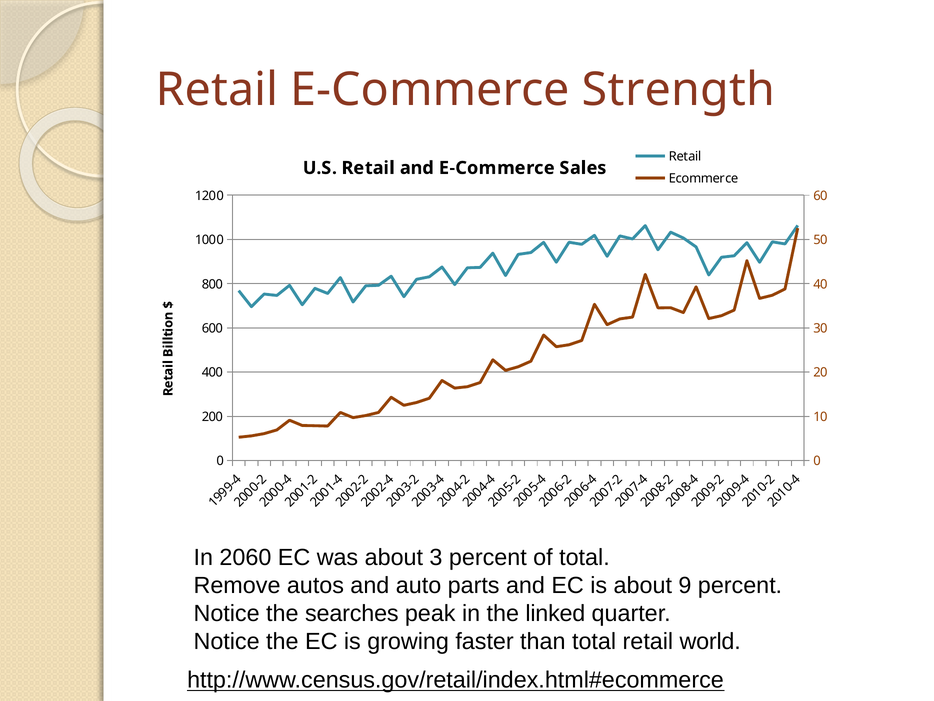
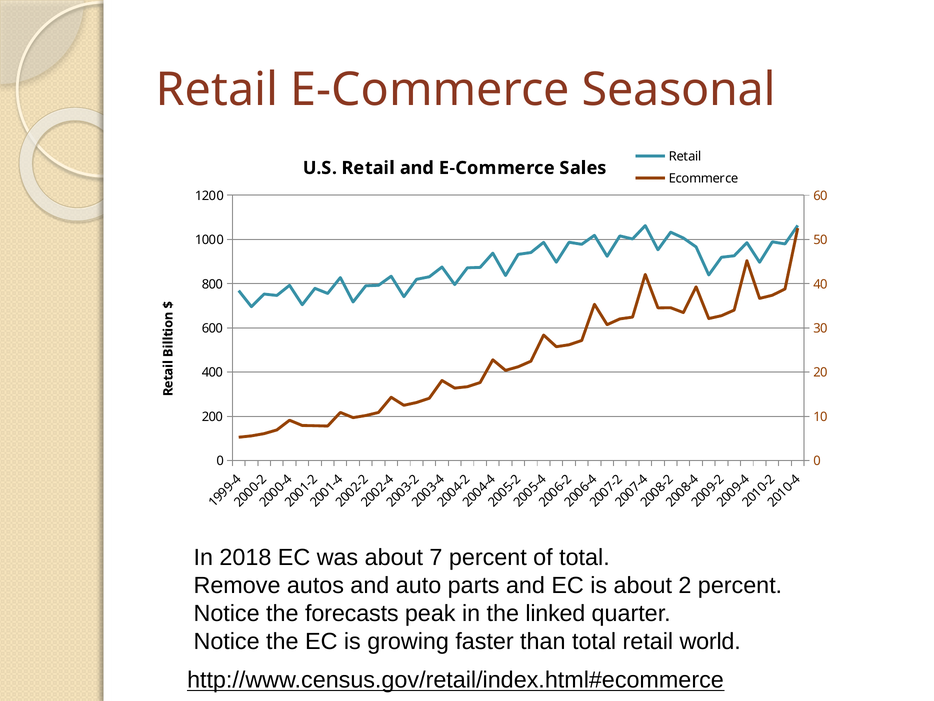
Strength: Strength -> Seasonal
2060: 2060 -> 2018
3: 3 -> 7
about 9: 9 -> 2
searches: searches -> forecasts
